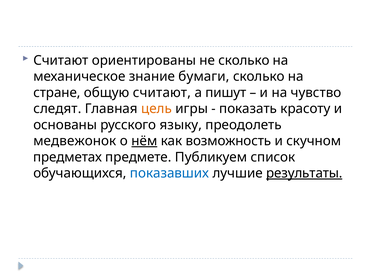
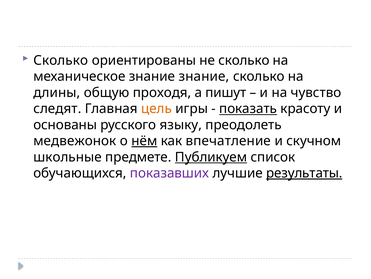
Считают at (61, 60): Считают -> Сколько
знание бумаги: бумаги -> знание
стране: стране -> длины
общую считают: считают -> проходя
показать underline: none -> present
возможность: возможность -> впечатление
предметах: предметах -> школьные
Публикуем underline: none -> present
показавших colour: blue -> purple
